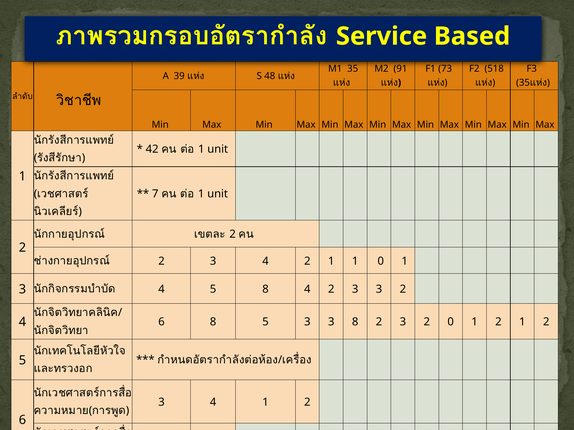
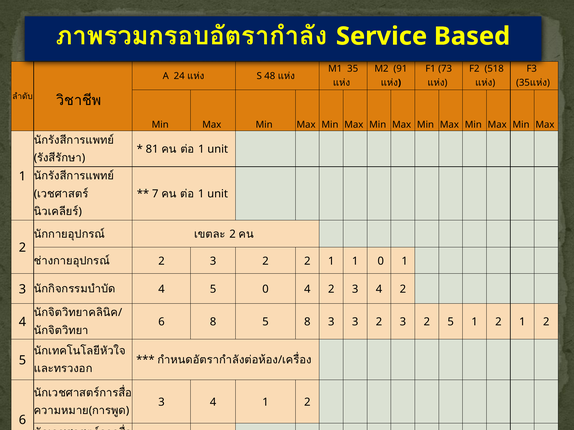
39: 39 -> 24
42: 42 -> 81
4 at (265, 261): 4 -> 2
5 8: 8 -> 0
2 3 3: 3 -> 4
5 3: 3 -> 8
3 8: 8 -> 3
3 2 0: 0 -> 5
